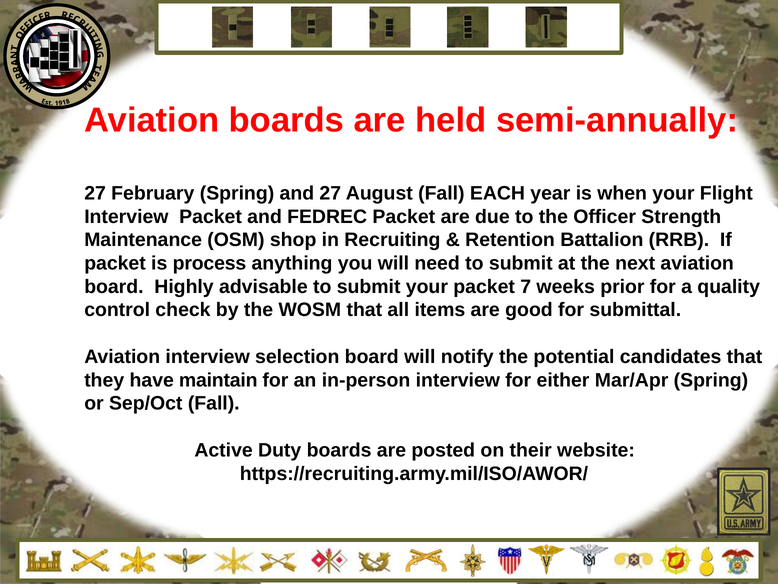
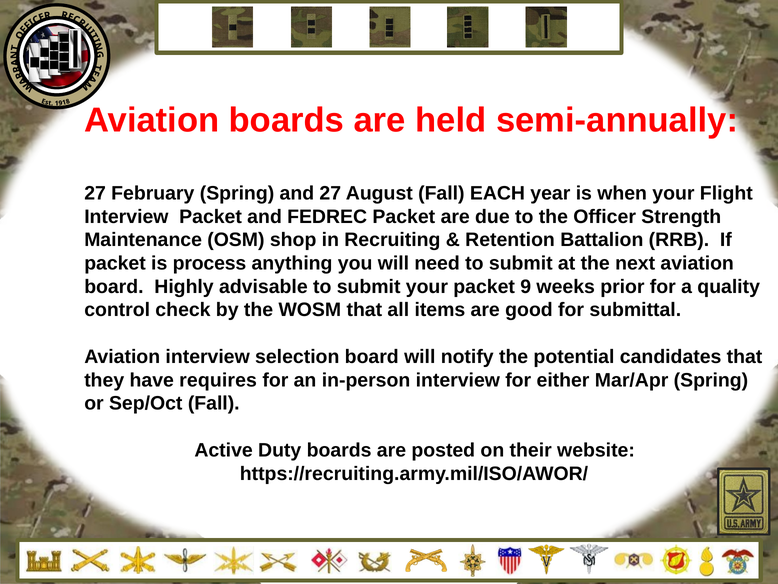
7: 7 -> 9
maintain: maintain -> requires
